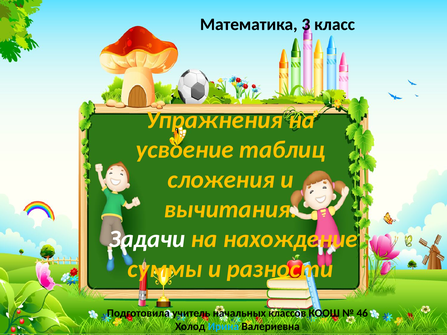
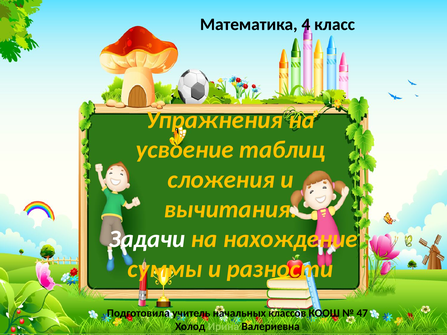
3: 3 -> 4
46: 46 -> 47
Ирина colour: light blue -> light green
